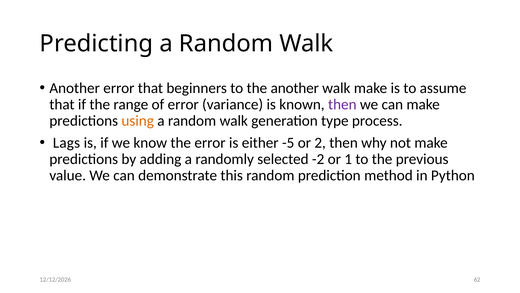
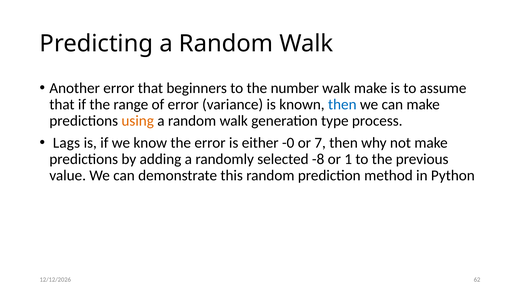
the another: another -> number
then at (342, 104) colour: purple -> blue
-5: -5 -> -0
2: 2 -> 7
-2: -2 -> -8
